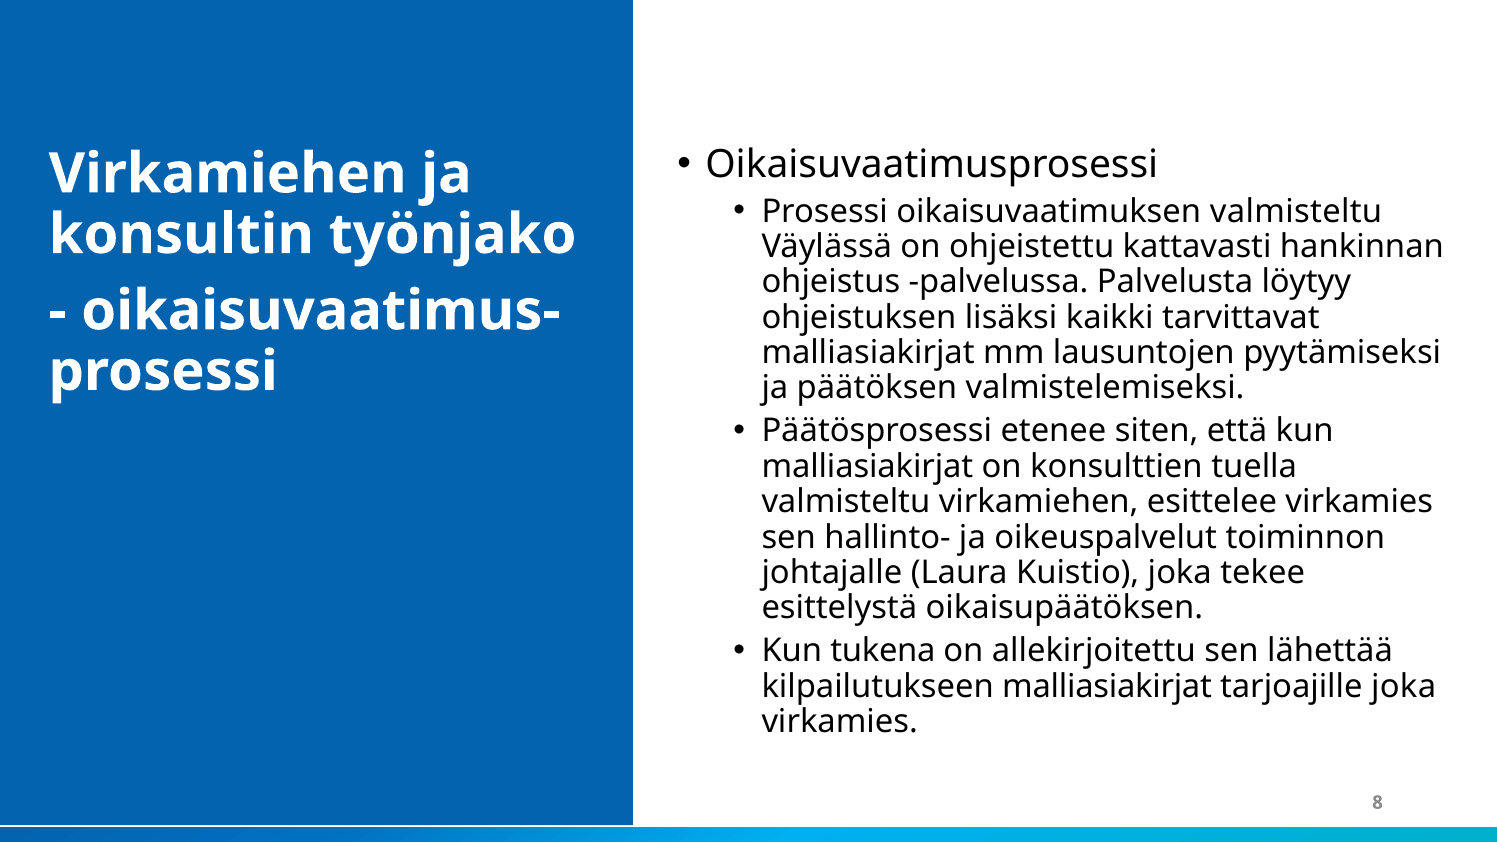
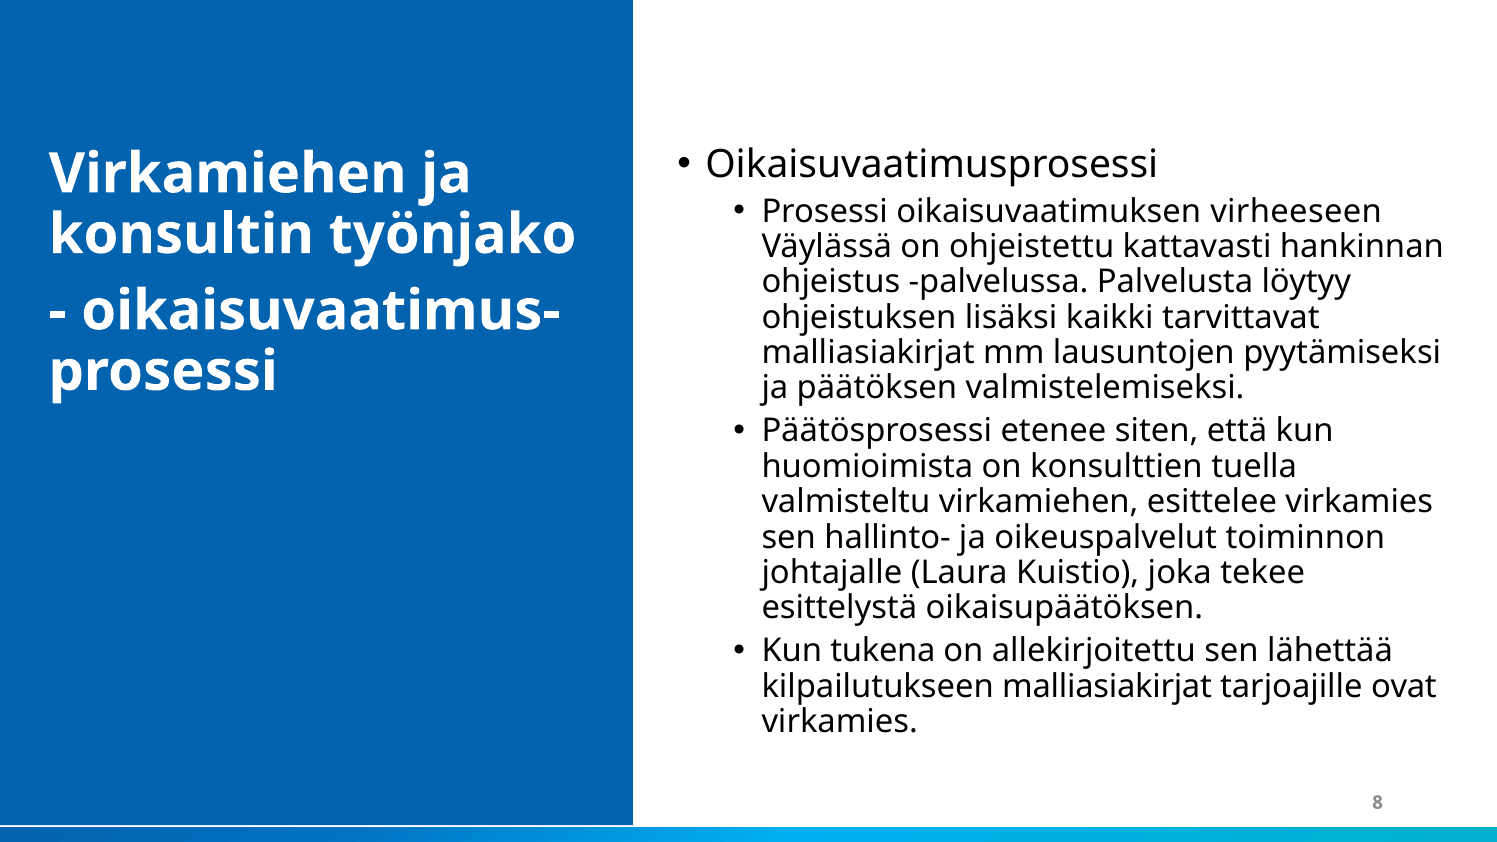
oikaisuvaatimuksen valmisteltu: valmisteltu -> virheeseen
malliasiakirjat at (867, 467): malliasiakirjat -> huomioimista
tarjoajille joka: joka -> ovat
